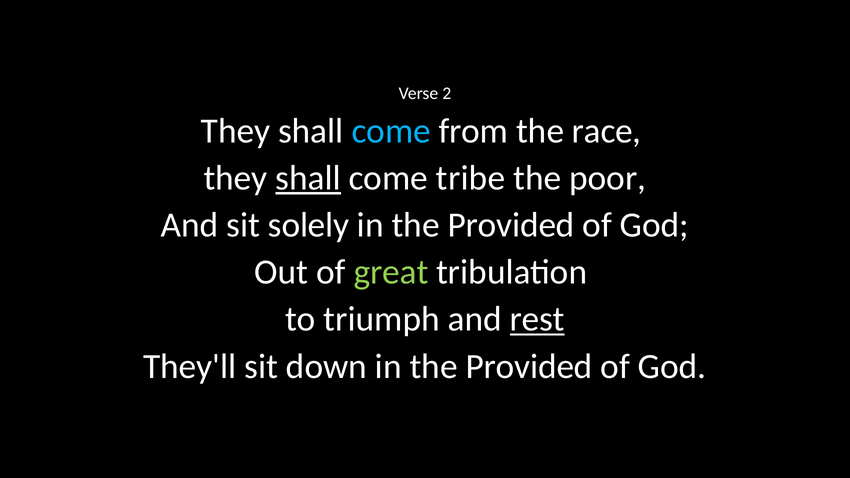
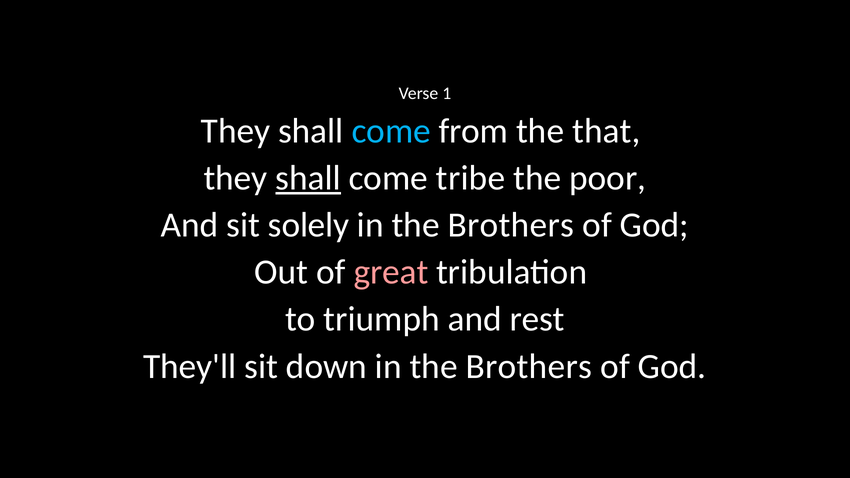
2: 2 -> 1
race: race -> that
Provided at (511, 225): Provided -> Brothers
great colour: light green -> pink
rest underline: present -> none
down in the Provided: Provided -> Brothers
